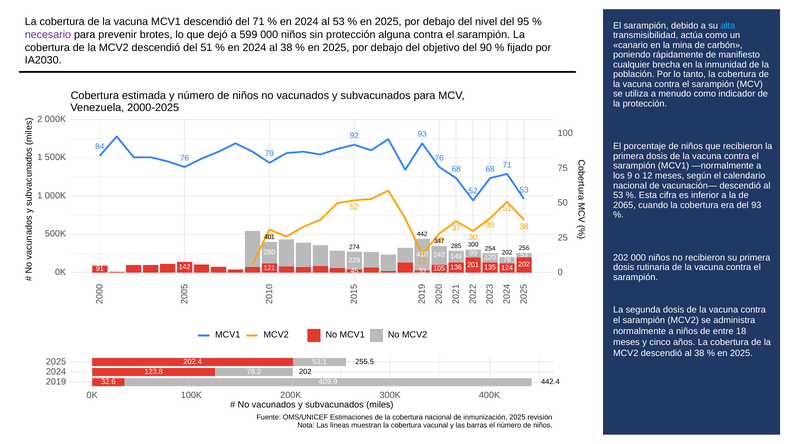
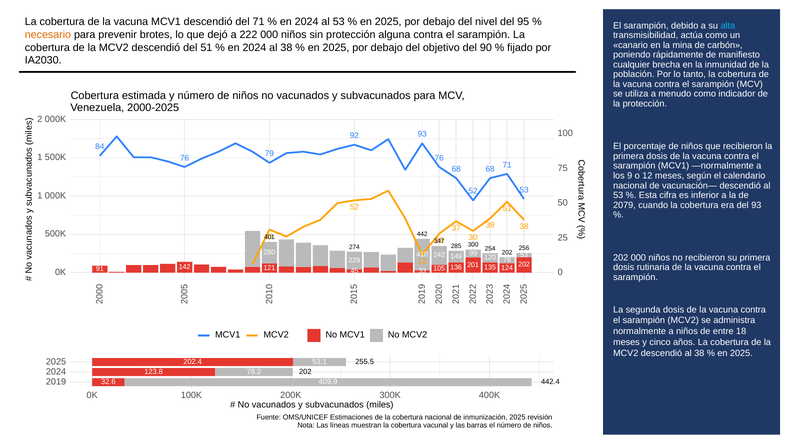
necesario colour: purple -> orange
599: 599 -> 222
2065: 2065 -> 2079
